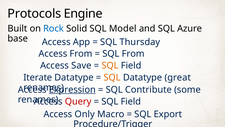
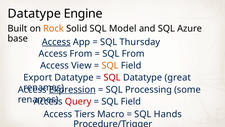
Protocols at (34, 14): Protocols -> Datatype
Rock colour: blue -> orange
Access at (56, 42) underline: none -> present
Save: Save -> View
Iterate: Iterate -> Export
SQL at (112, 77) colour: orange -> red
Contribute: Contribute -> Processing
Only: Only -> Tiers
Export: Export -> Hands
